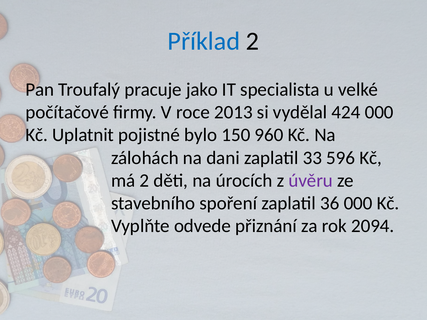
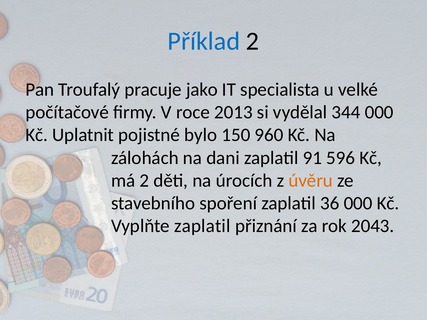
424: 424 -> 344
33: 33 -> 91
úvěru colour: purple -> orange
Vyplňte odvede: odvede -> zaplatil
2094: 2094 -> 2043
